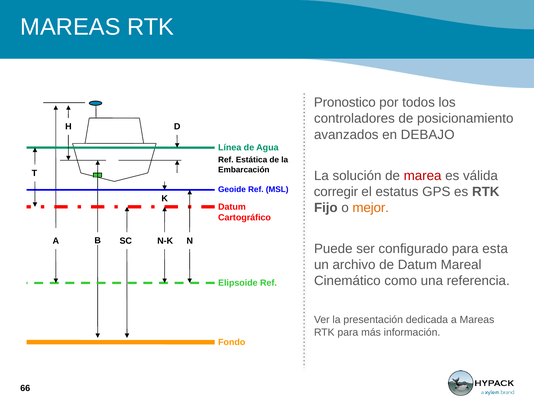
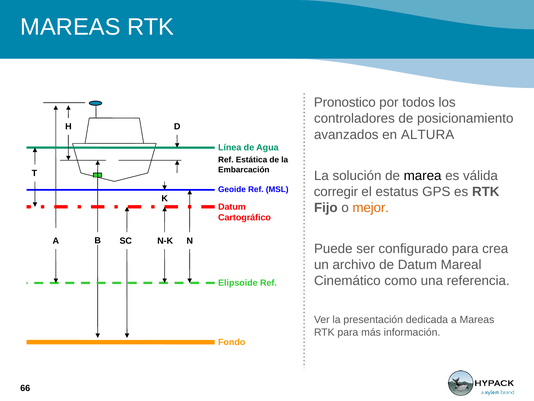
DEBAJO: DEBAJO -> ALTURA
marea colour: red -> black
esta: esta -> crea
